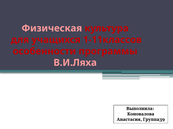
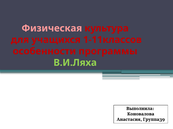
В.И.Ляха colour: pink -> light green
